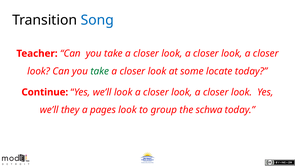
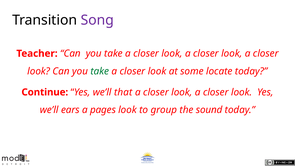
Song colour: blue -> purple
we’ll look: look -> that
they: they -> ears
schwa: schwa -> sound
